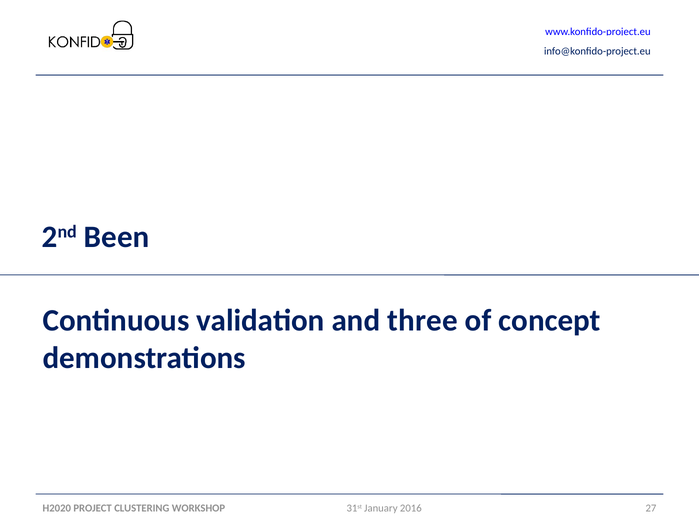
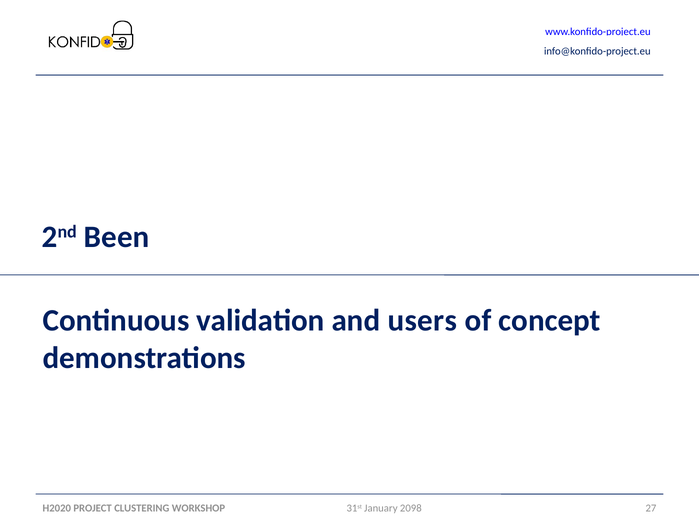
three: three -> users
2016: 2016 -> 2098
